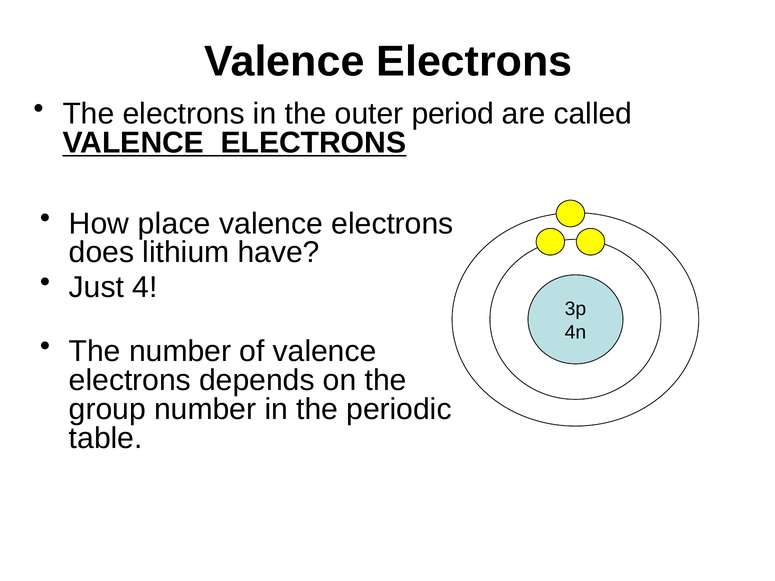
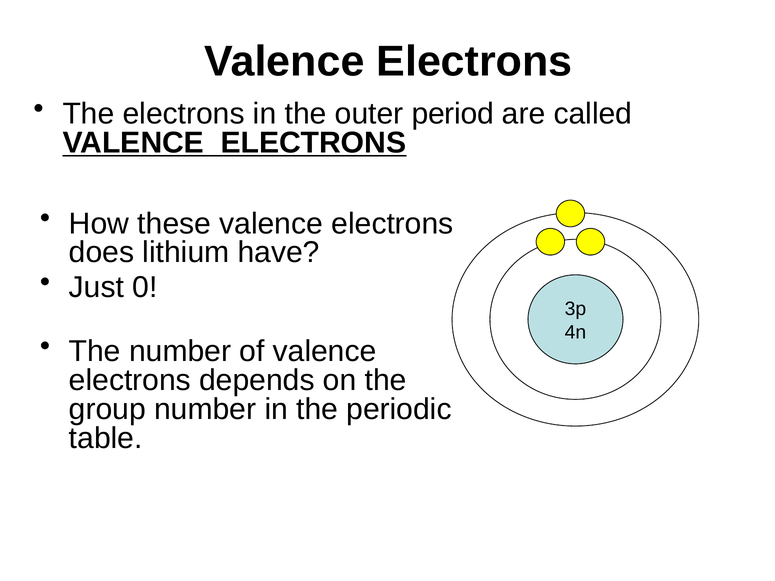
place: place -> these
4: 4 -> 0
